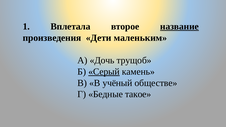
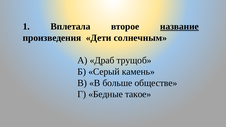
маленьким: маленьким -> солнечным
Дочь: Дочь -> Драб
Серый underline: present -> none
учёный: учёный -> больше
